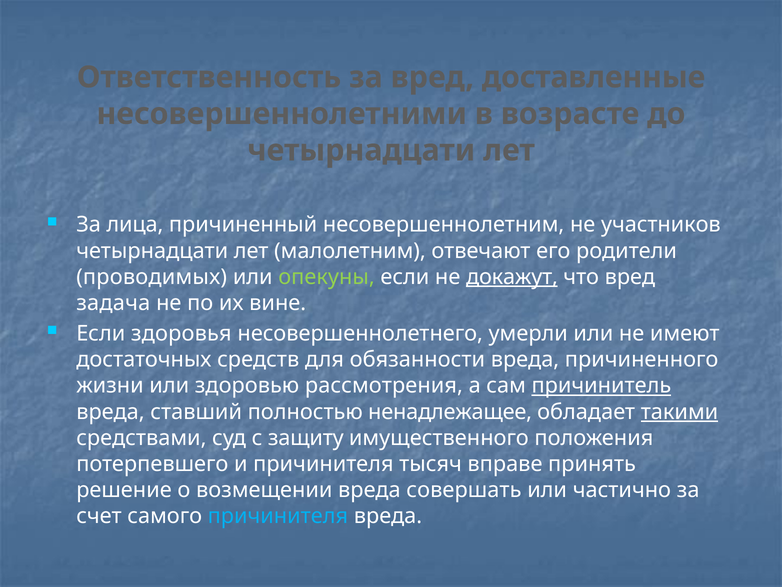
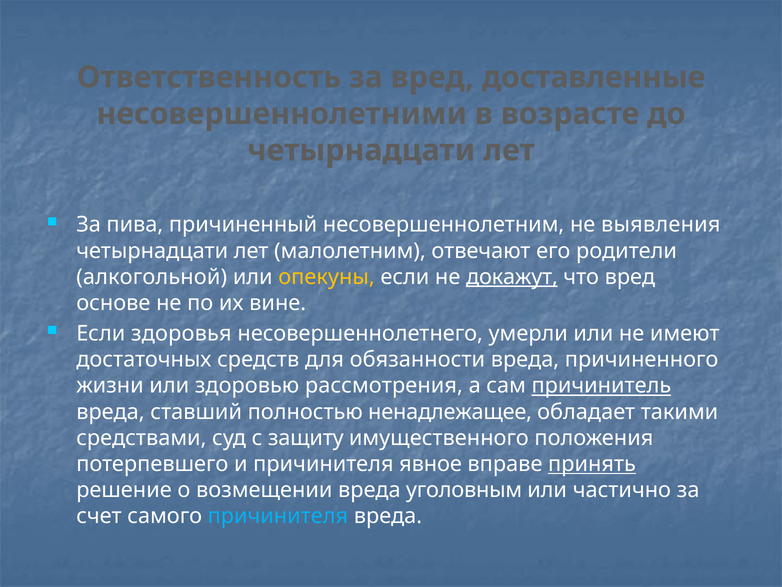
лица: лица -> пива
участников: участников -> выявления
проводимых: проводимых -> алкогольной
опекуны colour: light green -> yellow
задача: задача -> основе
такими underline: present -> none
тысяч: тысяч -> явное
принять underline: none -> present
совершать: совершать -> уголовным
